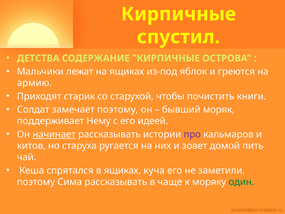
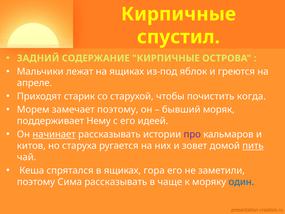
ДЕТСТВА: ДЕТСТВА -> ЗАДНИЙ
армию: армию -> апреле
книги: книги -> когда
Солдат: Солдат -> Морем
пить underline: none -> present
куча: куча -> гора
один colour: green -> blue
